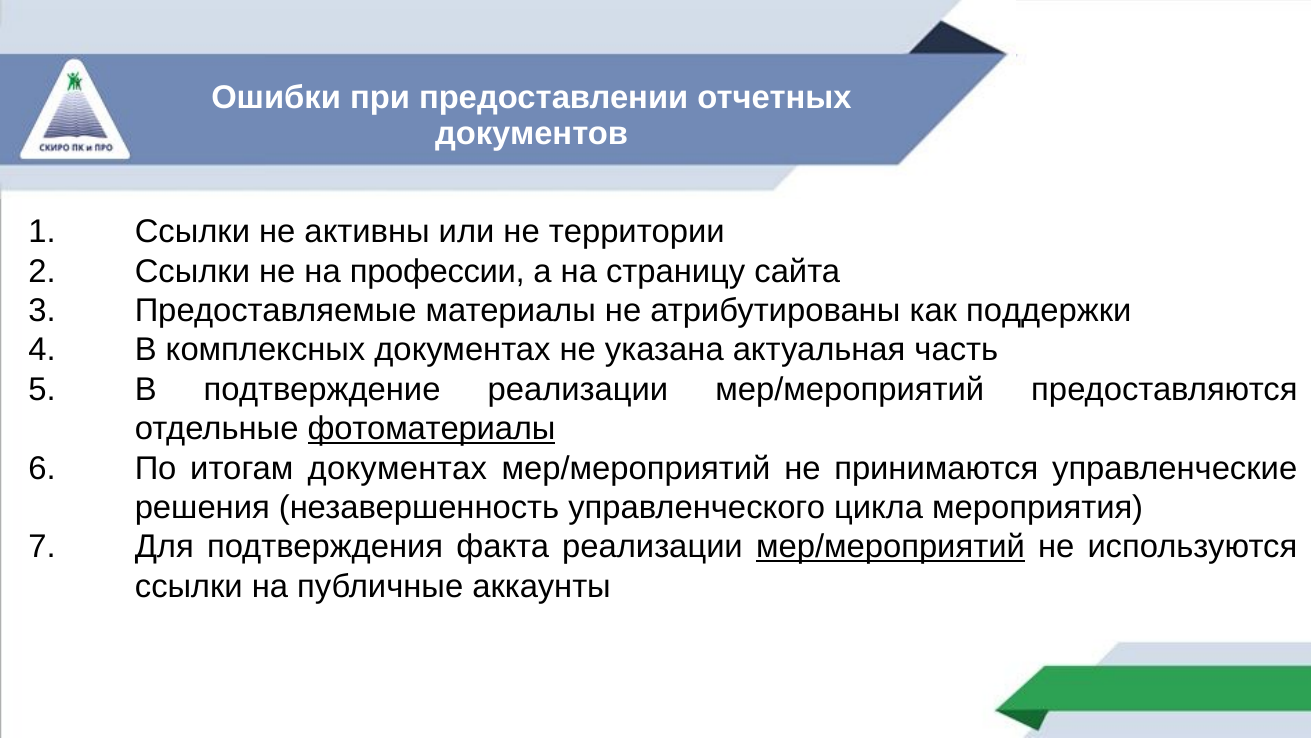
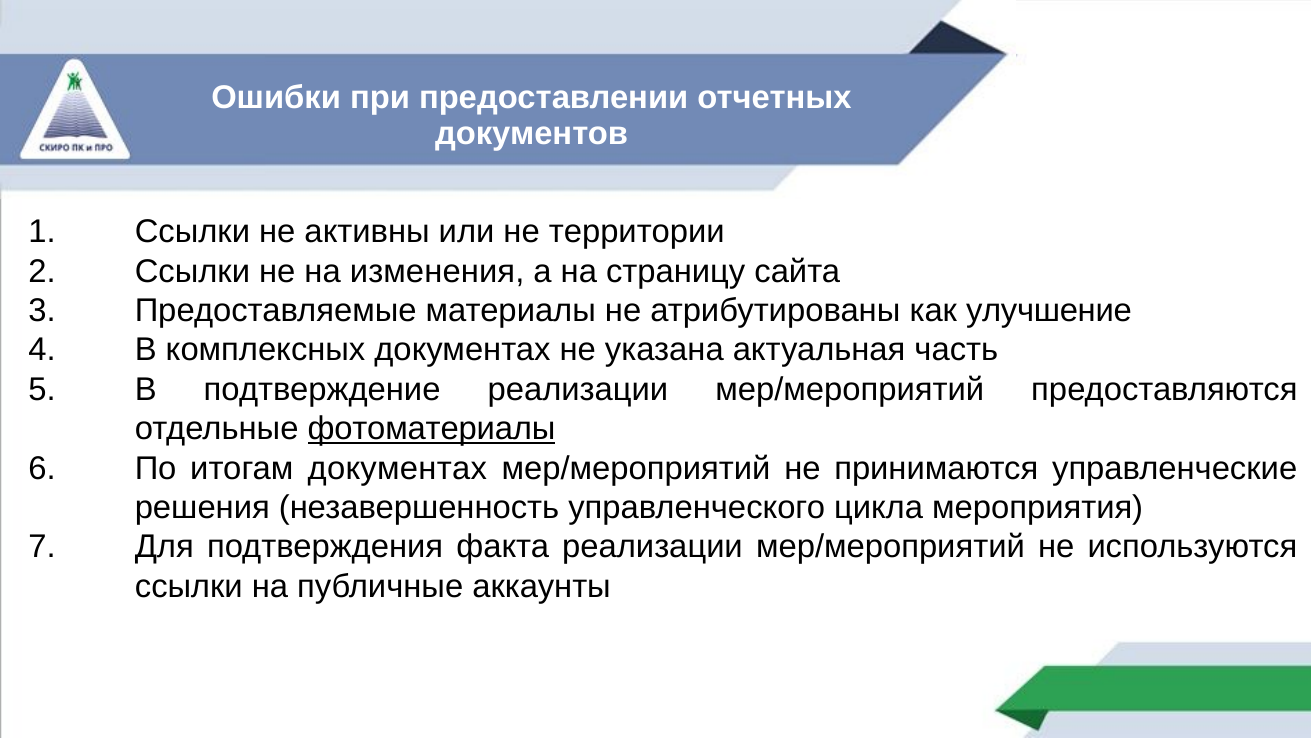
профессии: профессии -> изменения
поддержки: поддержки -> улучшение
мер/мероприятий at (890, 547) underline: present -> none
